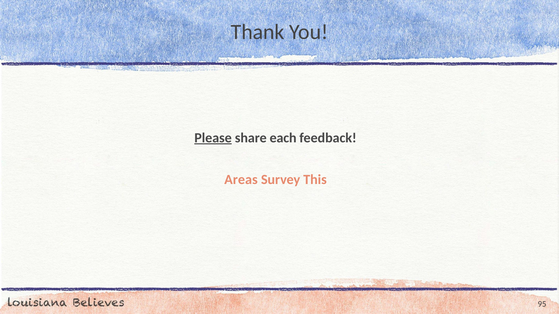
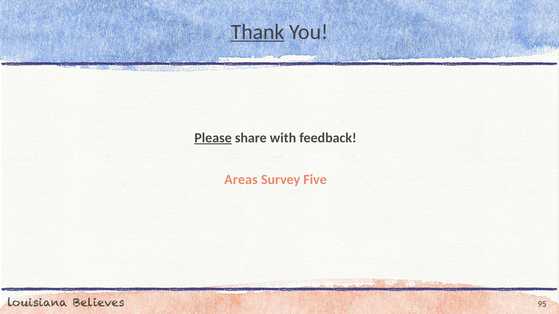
Thank underline: none -> present
each: each -> with
This: This -> Five
